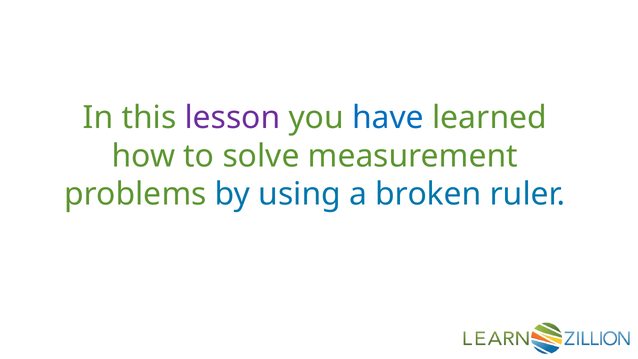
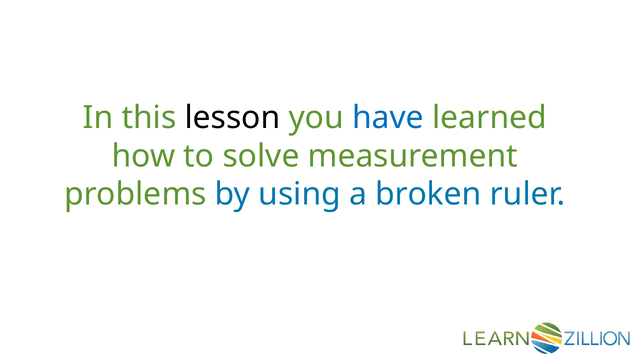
lesson colour: purple -> black
